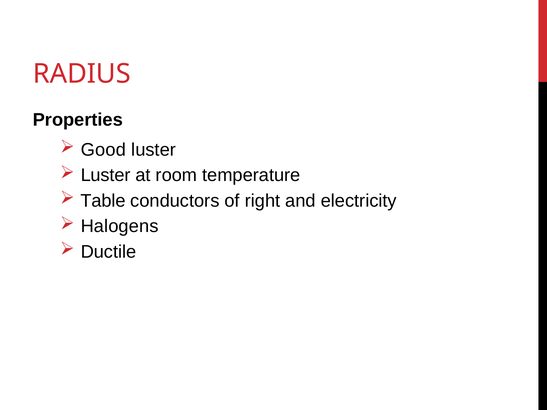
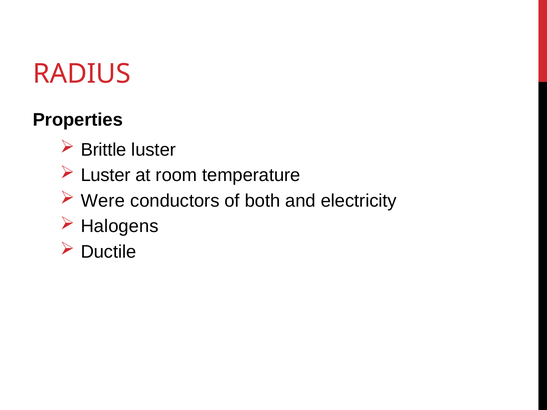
Good: Good -> Brittle
Table: Table -> Were
right: right -> both
